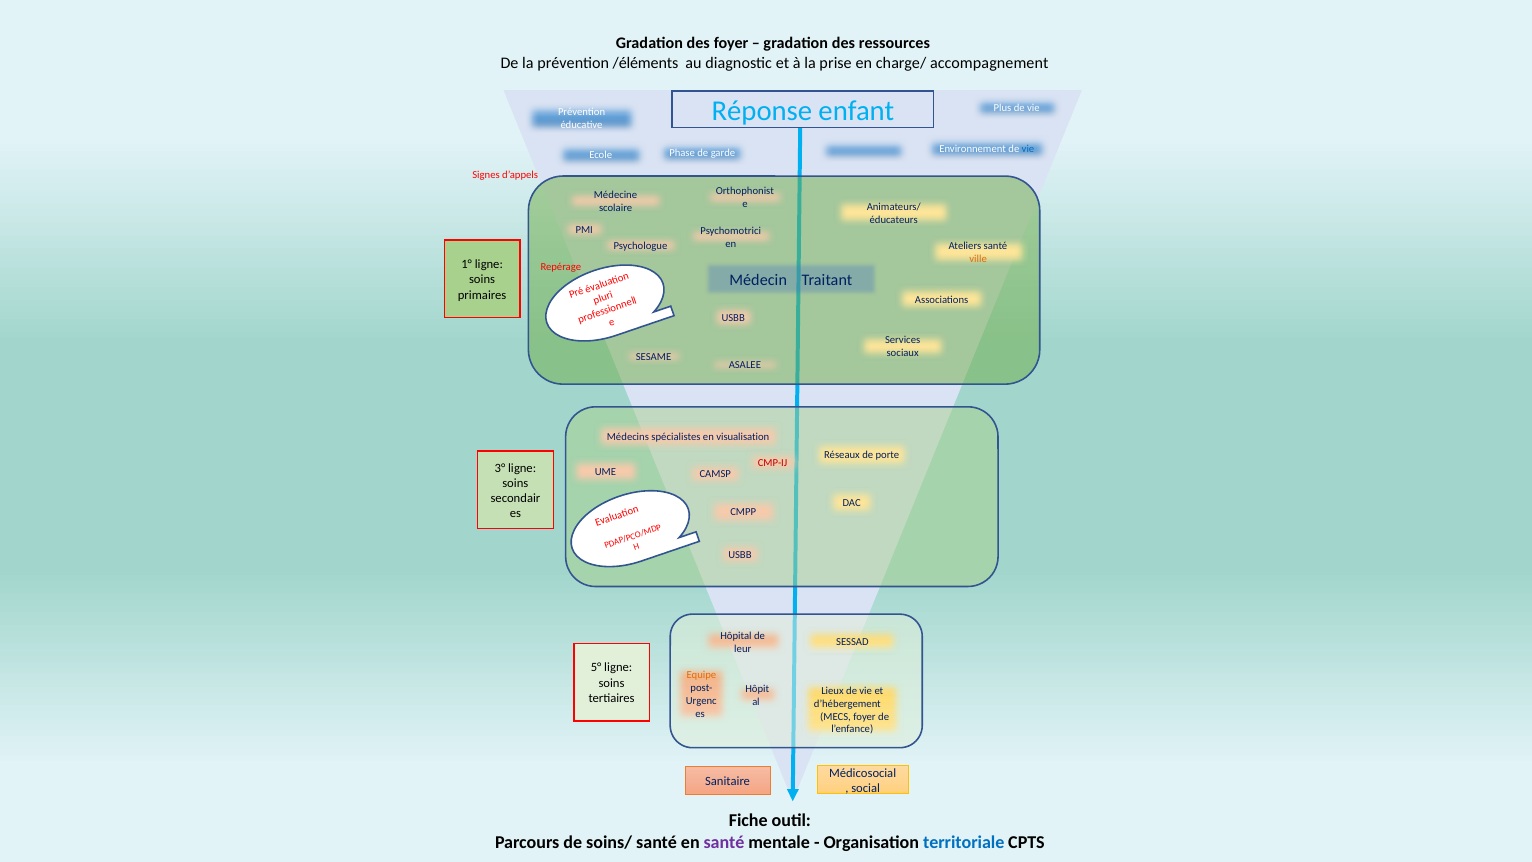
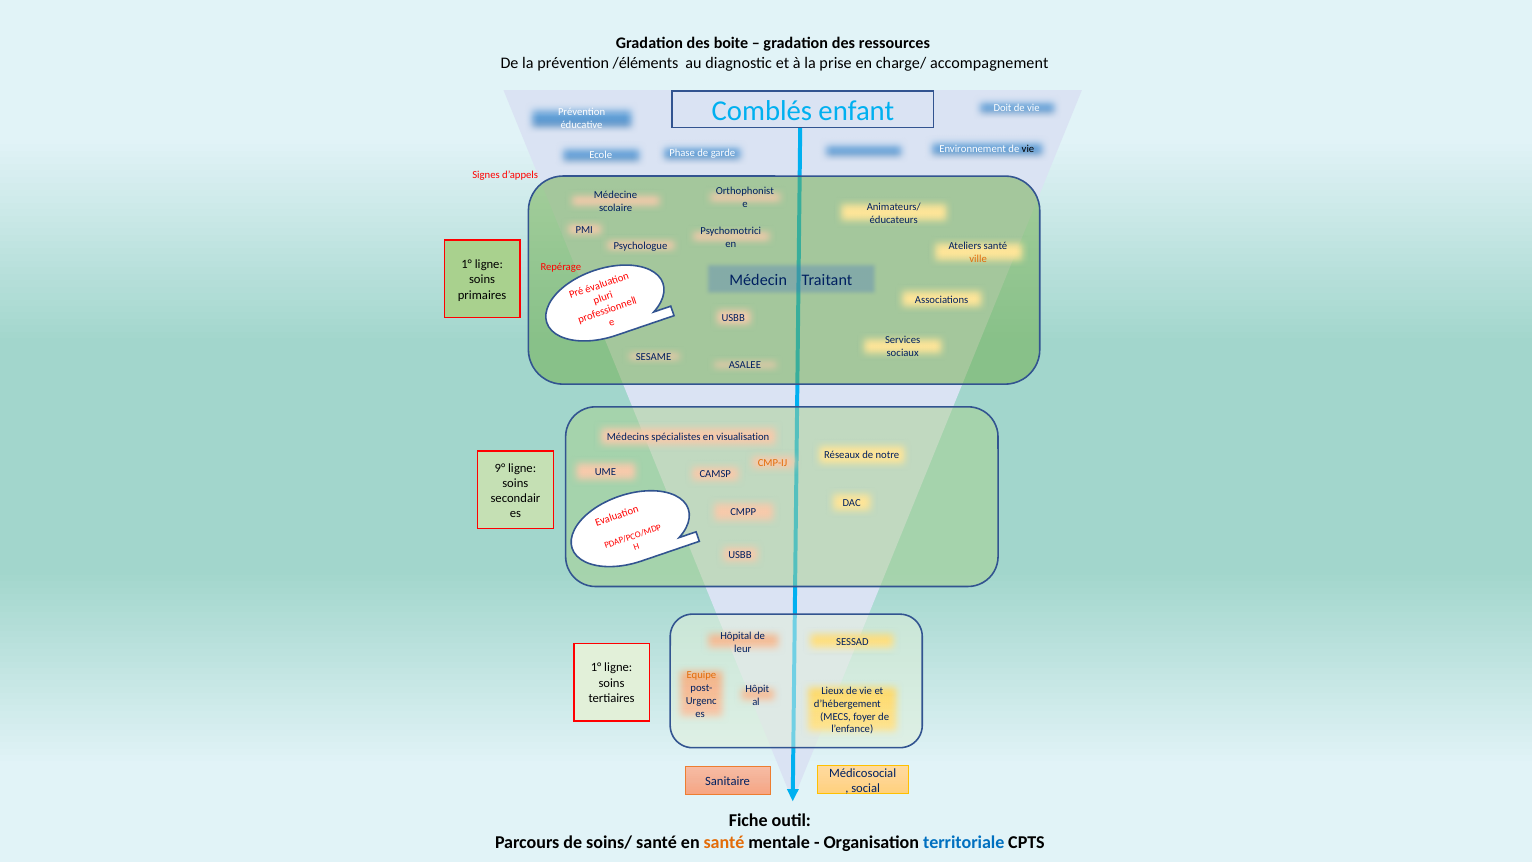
des foyer: foyer -> boite
Réponse: Réponse -> Comblés
Plus: Plus -> Doit
vie at (1028, 149) colour: blue -> black
porte: porte -> notre
CMP-IJ colour: red -> orange
3°: 3° -> 9°
5° at (596, 668): 5° -> 1°
santé at (724, 842) colour: purple -> orange
